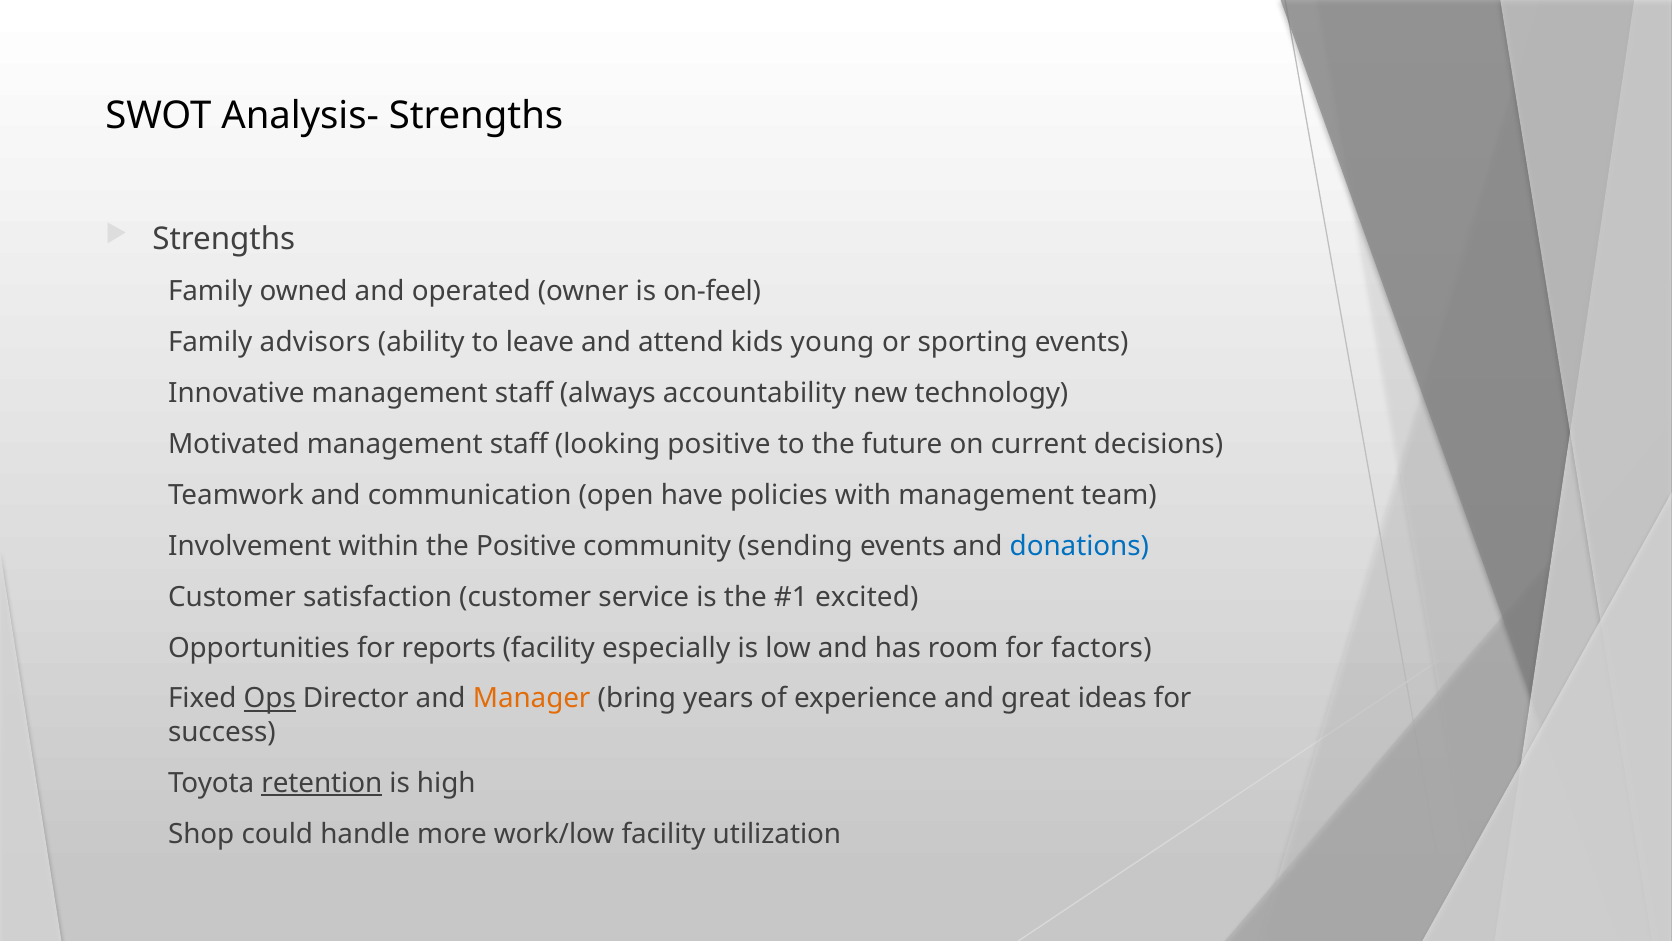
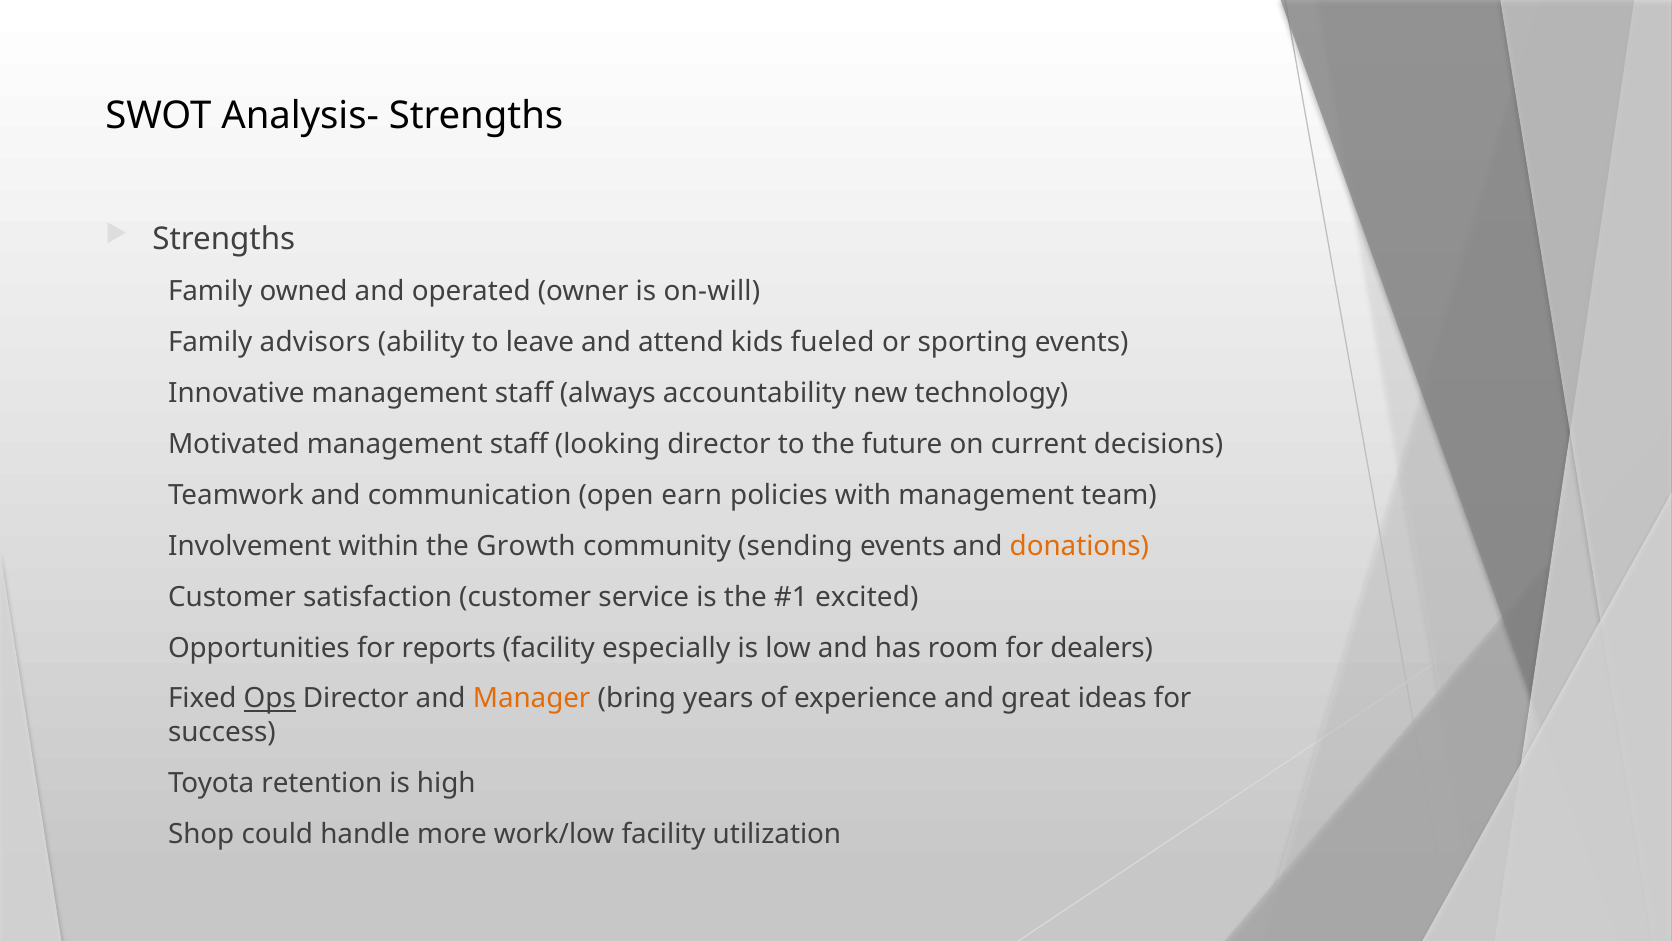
on-feel: on-feel -> on-will
young: young -> fueled
looking positive: positive -> director
have: have -> earn
the Positive: Positive -> Growth
donations colour: blue -> orange
factors: factors -> dealers
retention underline: present -> none
